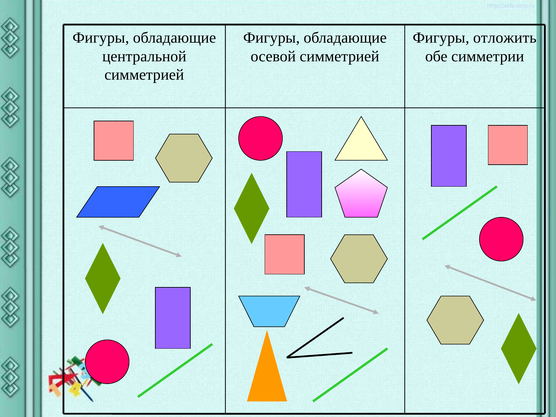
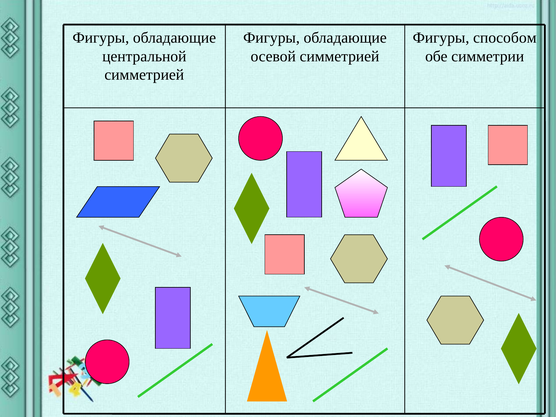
отложить: отложить -> способом
